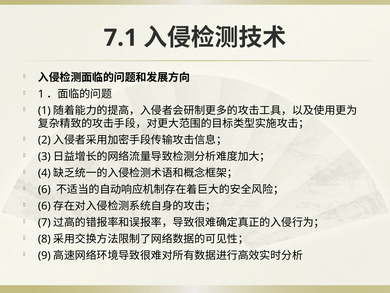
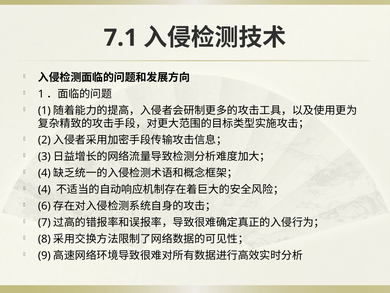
6 at (44, 189): 6 -> 4
